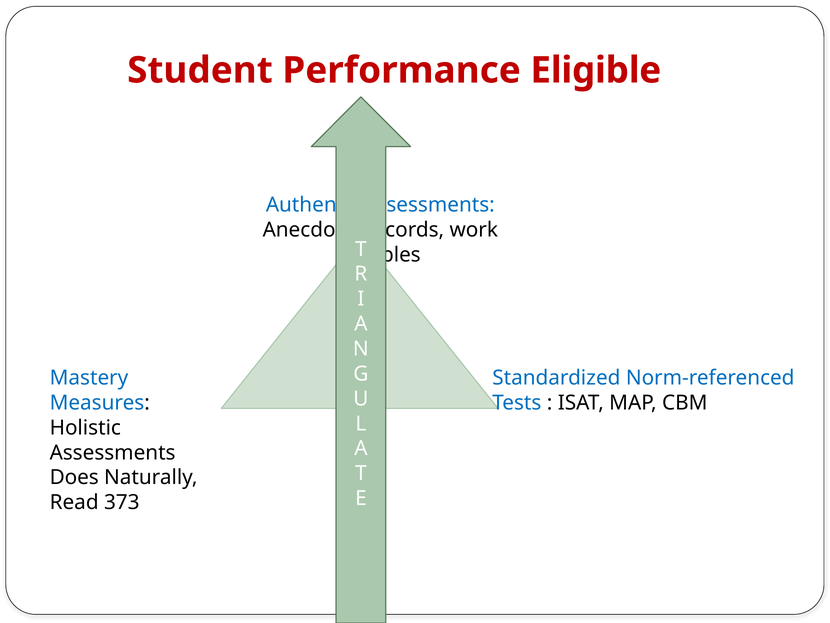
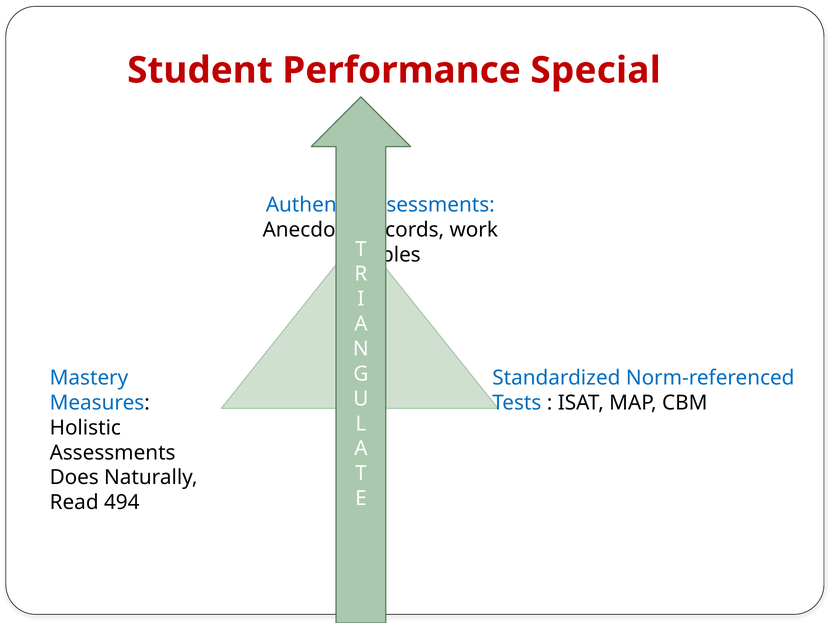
Eligible: Eligible -> Special
373: 373 -> 494
